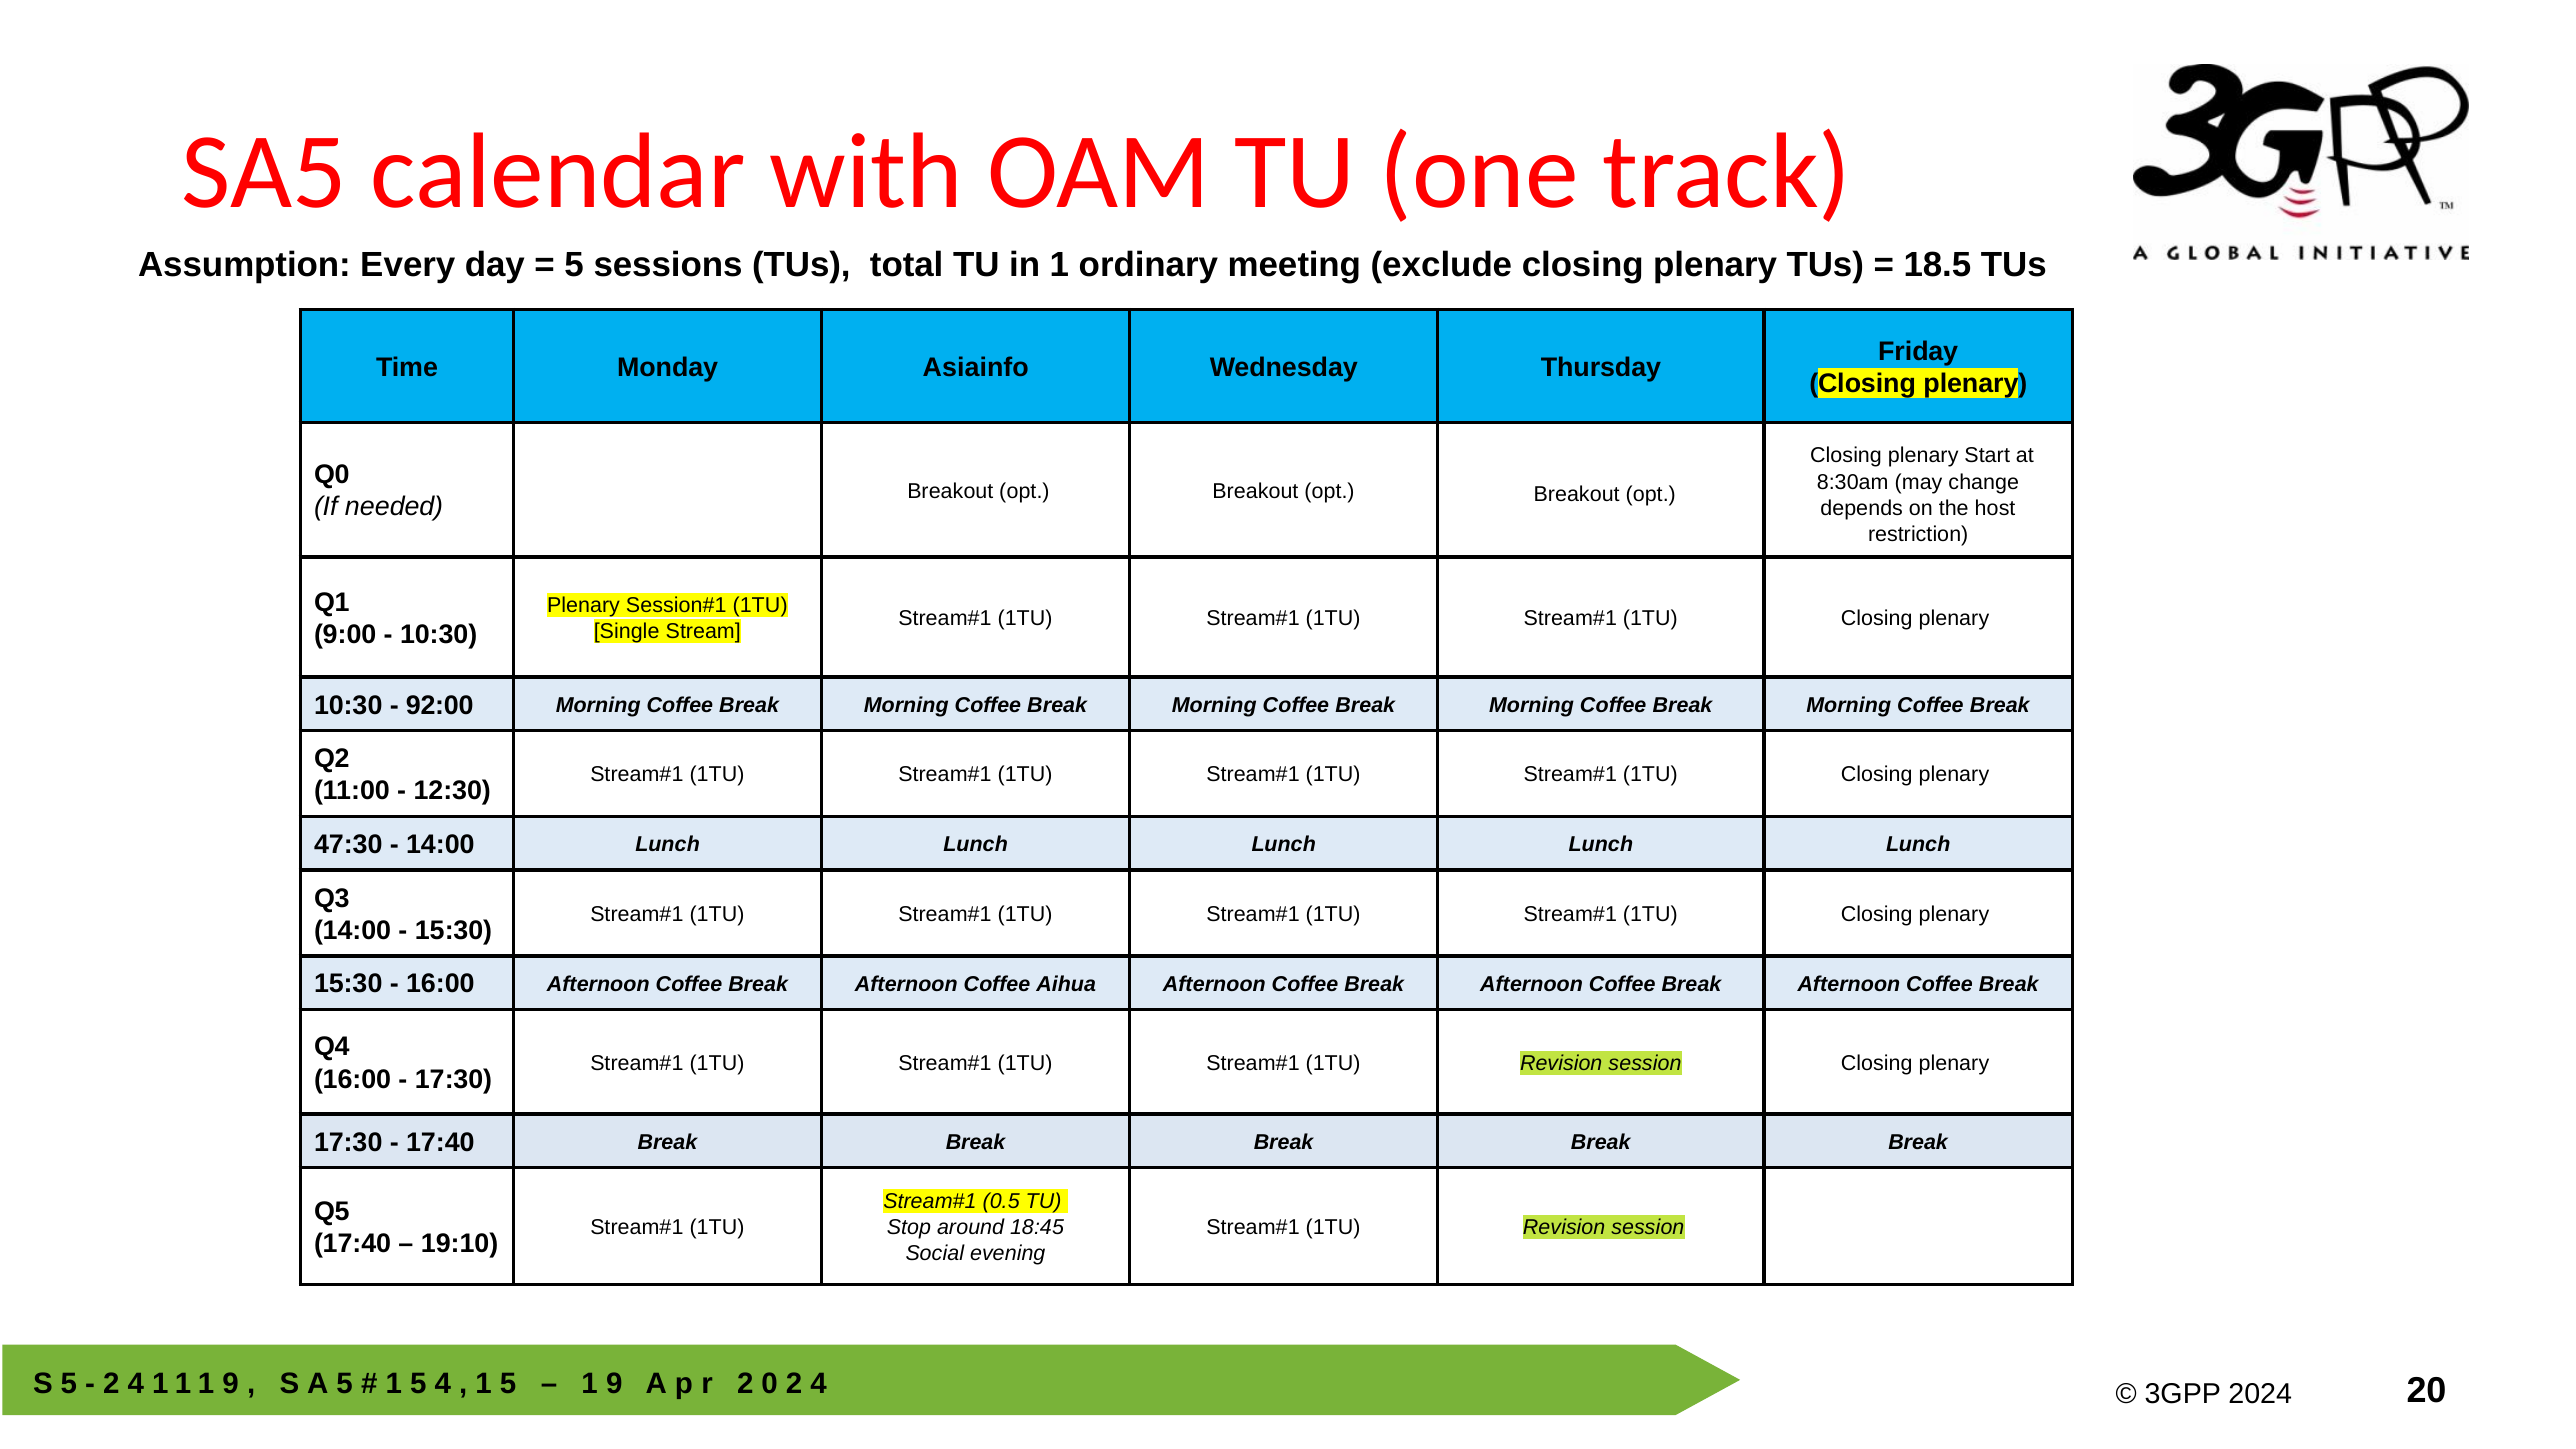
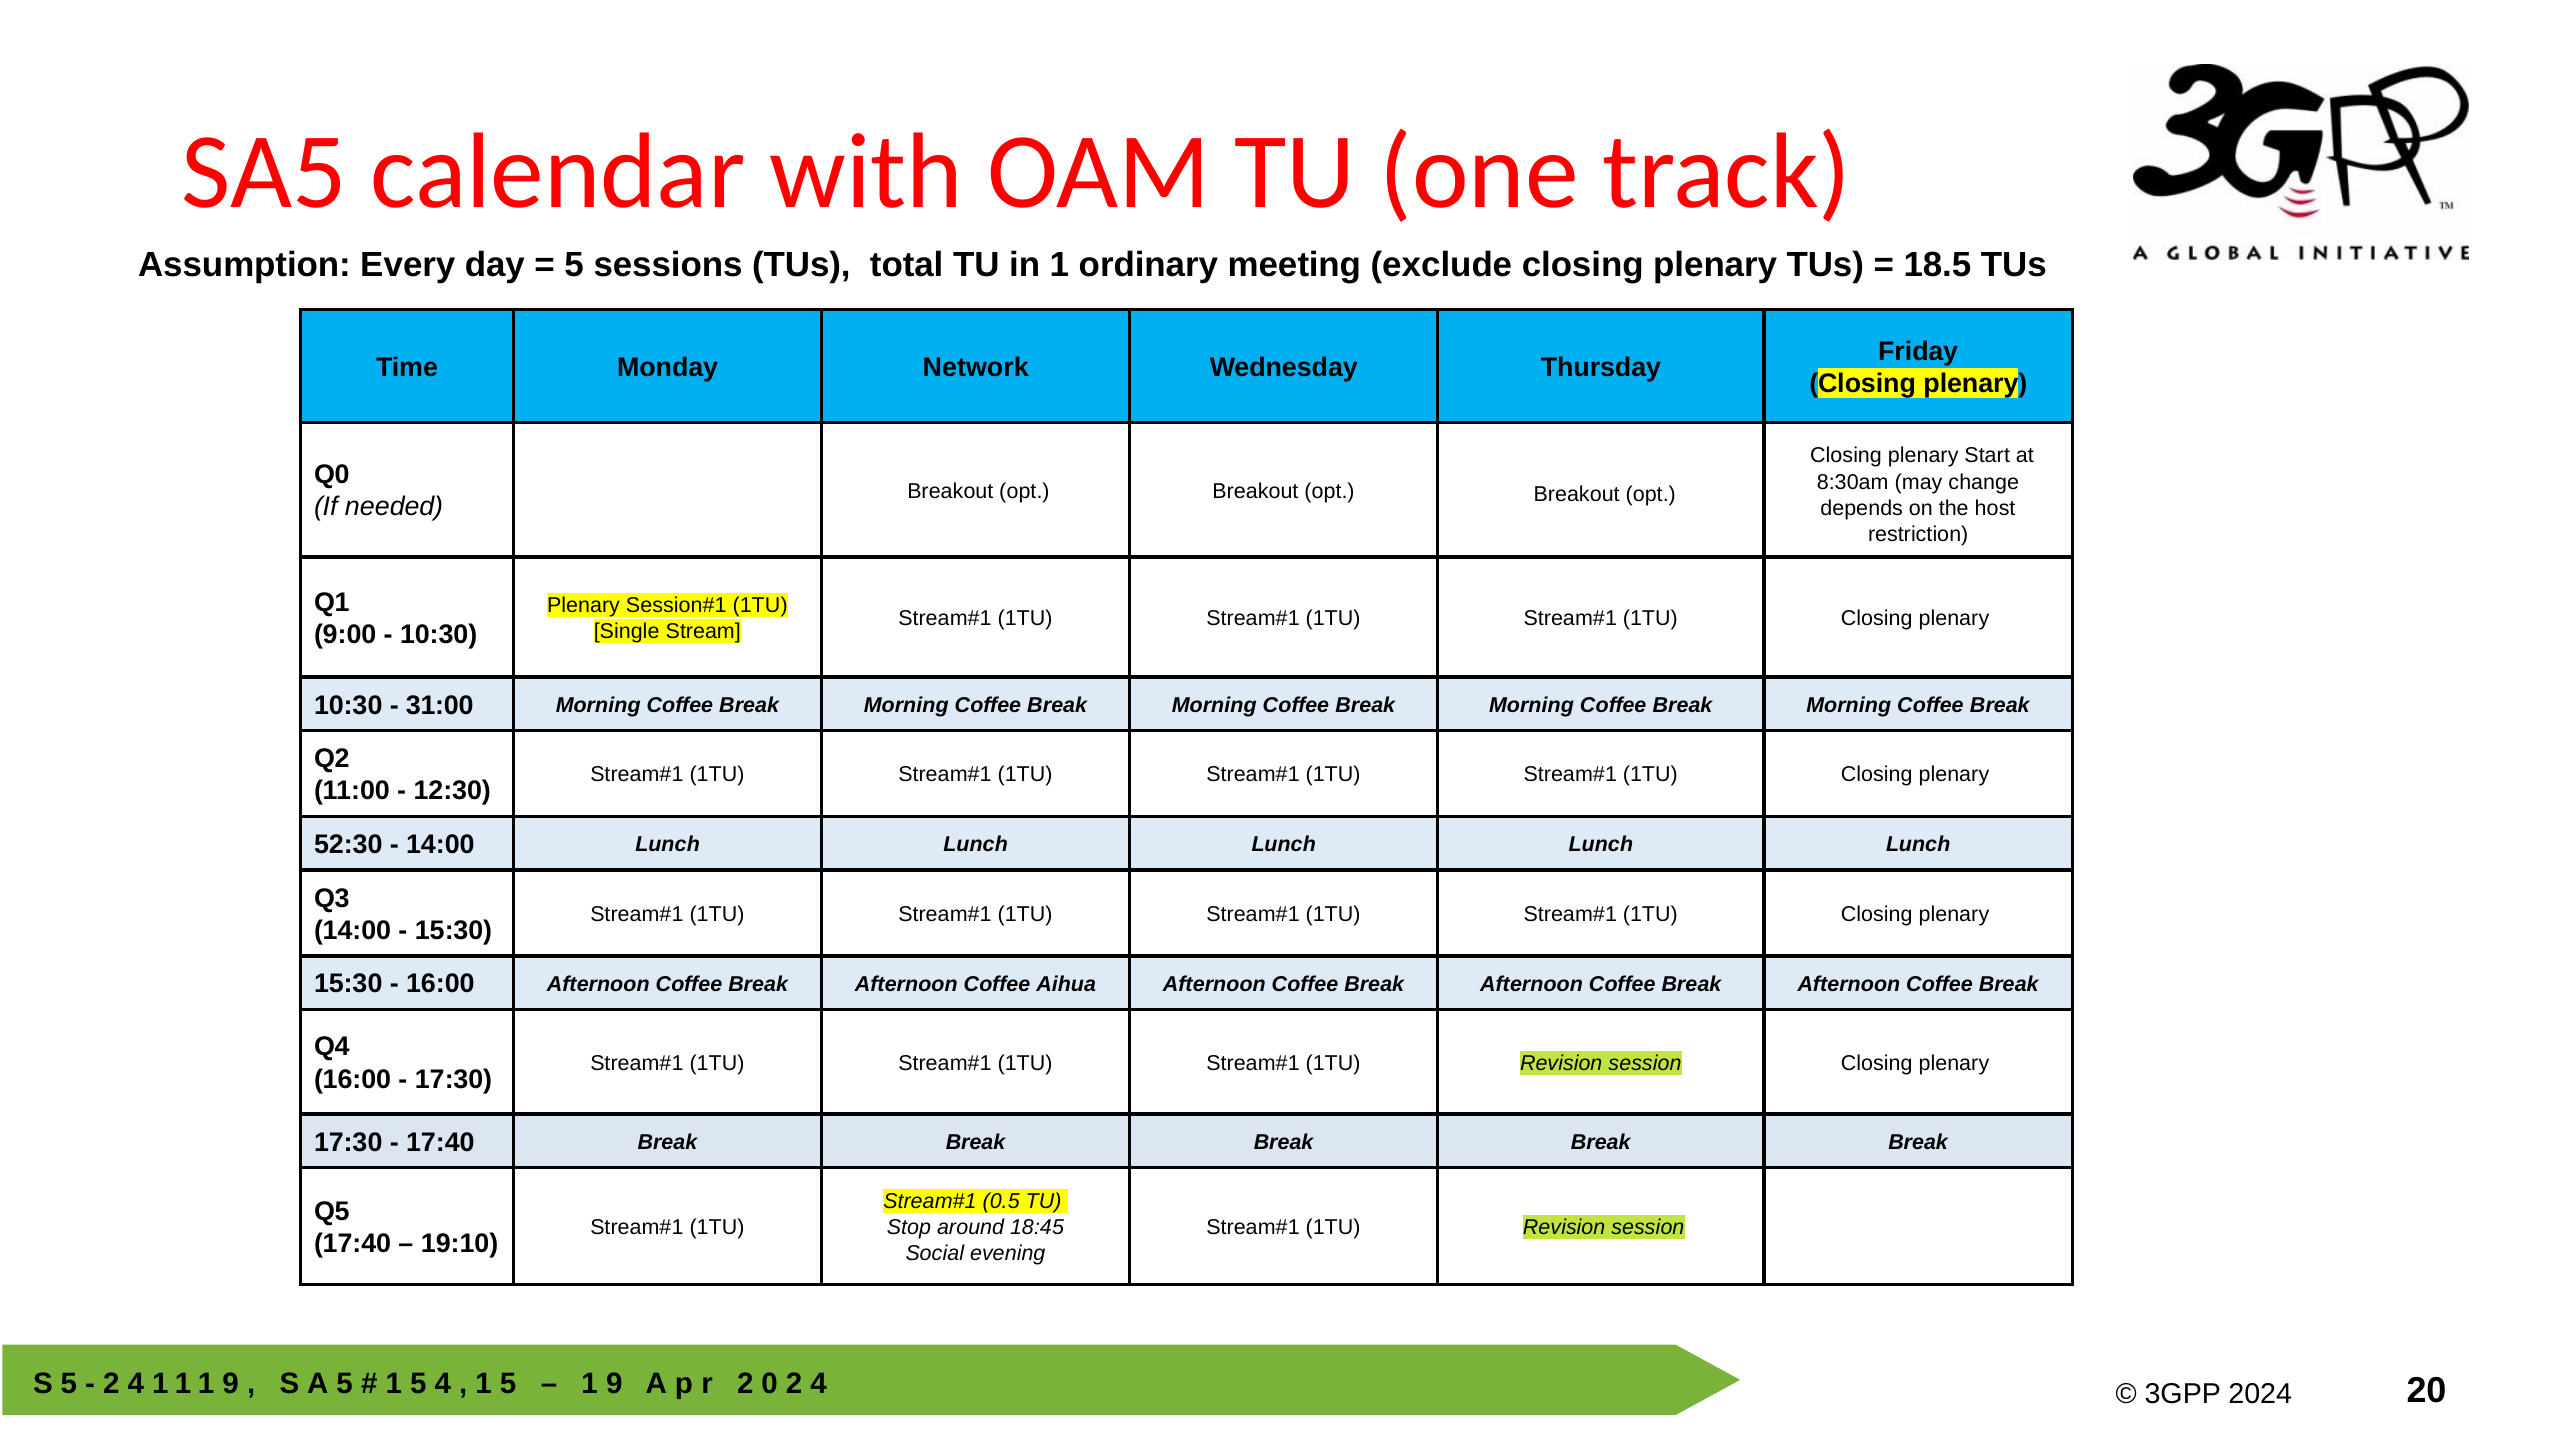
Asiainfo: Asiainfo -> Network
92:00: 92:00 -> 31:00
47:30: 47:30 -> 52:30
